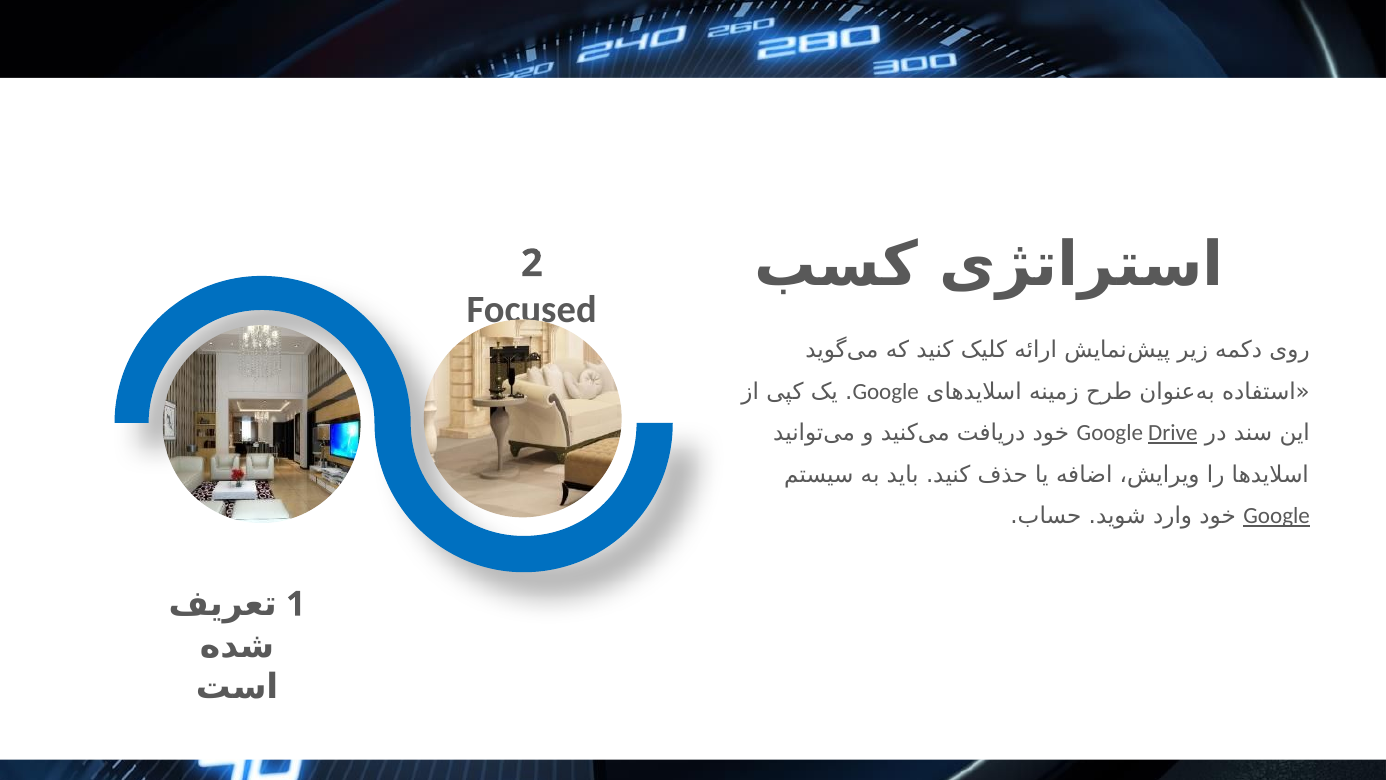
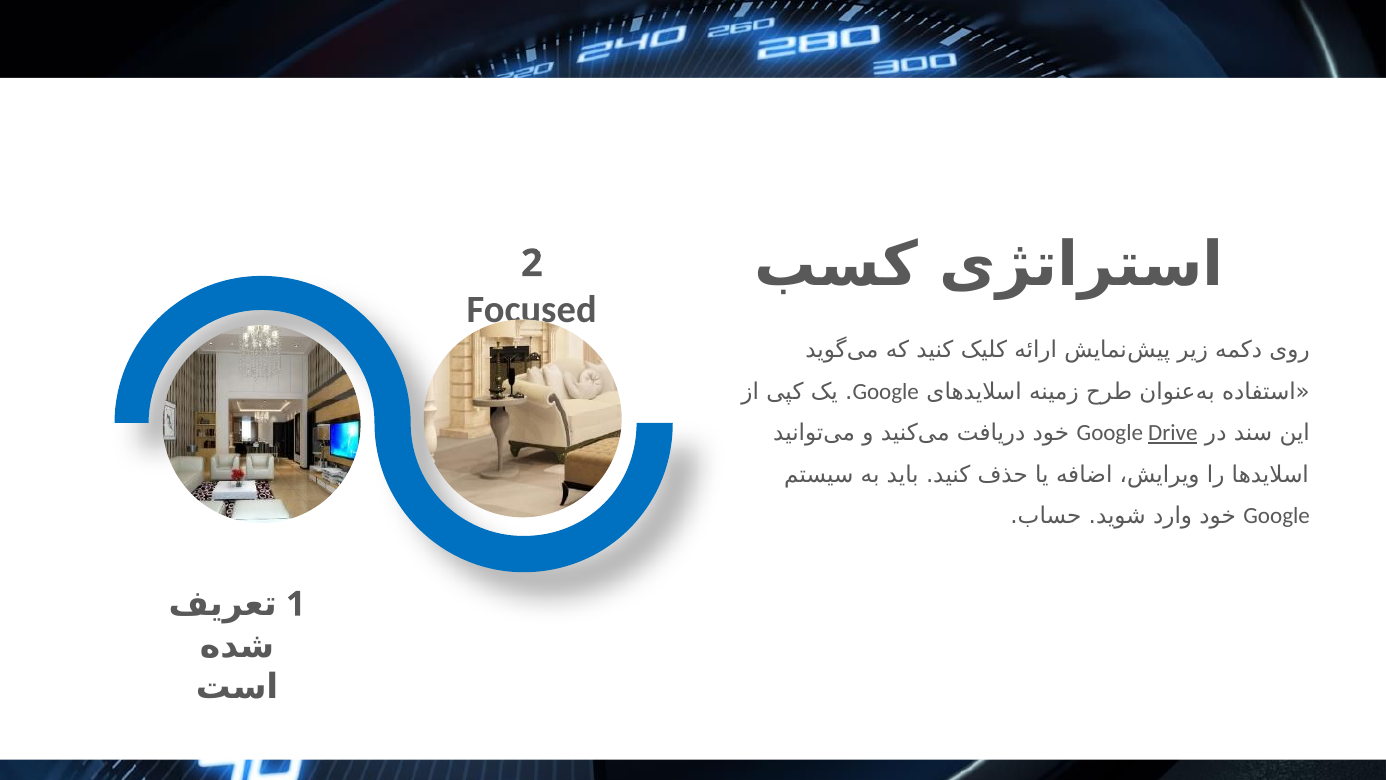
Google at (1277, 516) underline: present -> none
